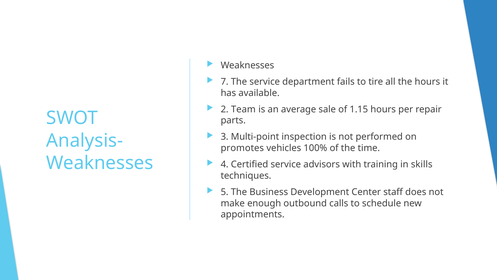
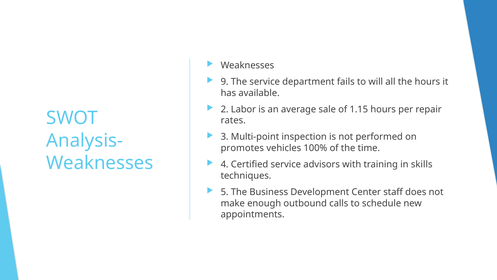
7: 7 -> 9
tire: tire -> will
Team: Team -> Labor
parts: parts -> rates
